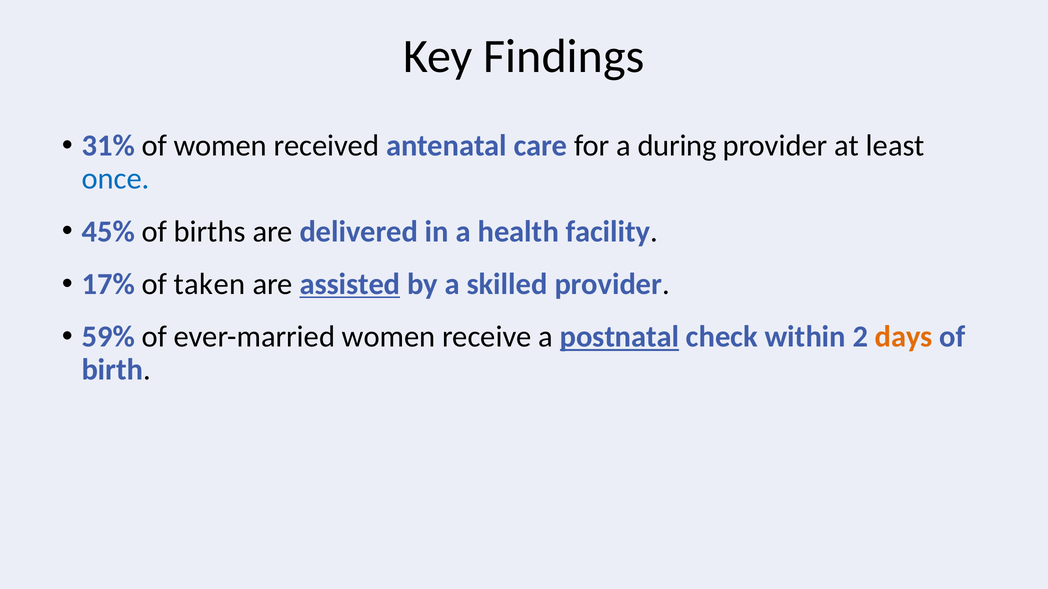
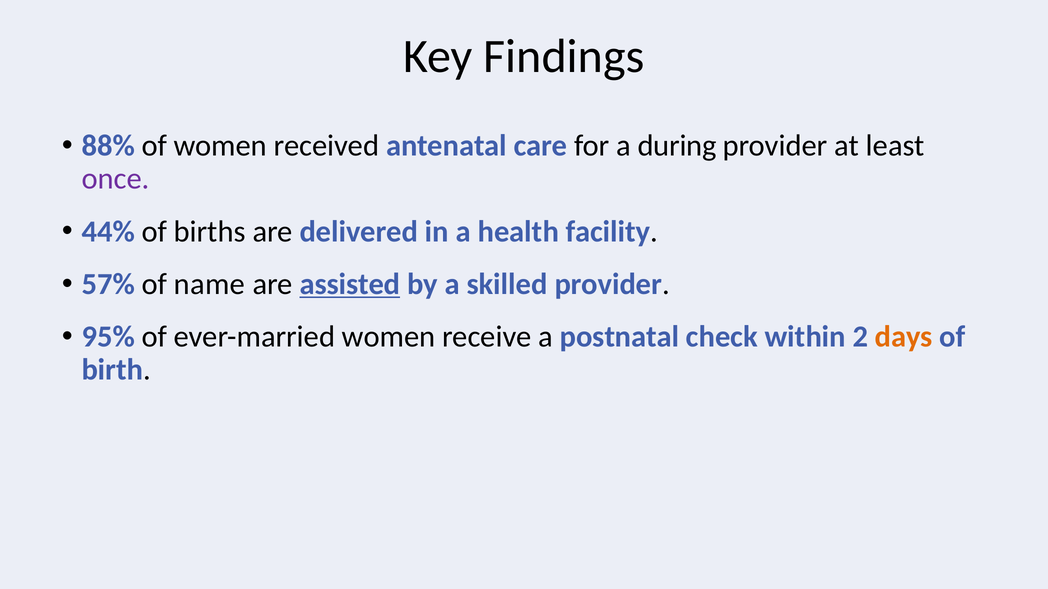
31%: 31% -> 88%
once colour: blue -> purple
45%: 45% -> 44%
17%: 17% -> 57%
taken: taken -> name
59%: 59% -> 95%
postnatal underline: present -> none
